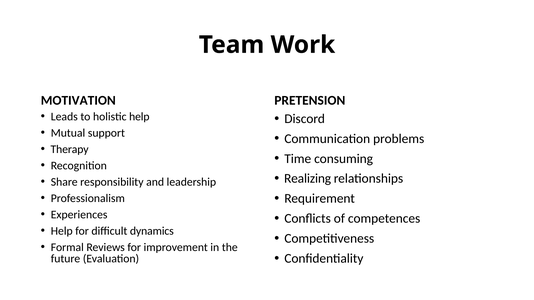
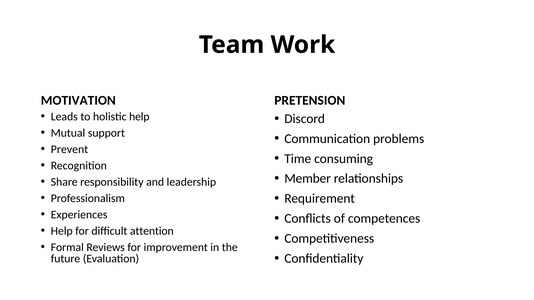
Therapy: Therapy -> Prevent
Realizing: Realizing -> Member
dynamics: dynamics -> attention
